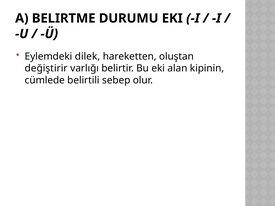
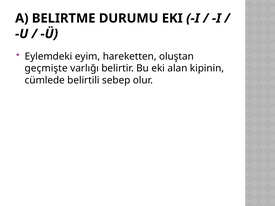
dilek: dilek -> eyim
değiştirir: değiştirir -> geçmişte
